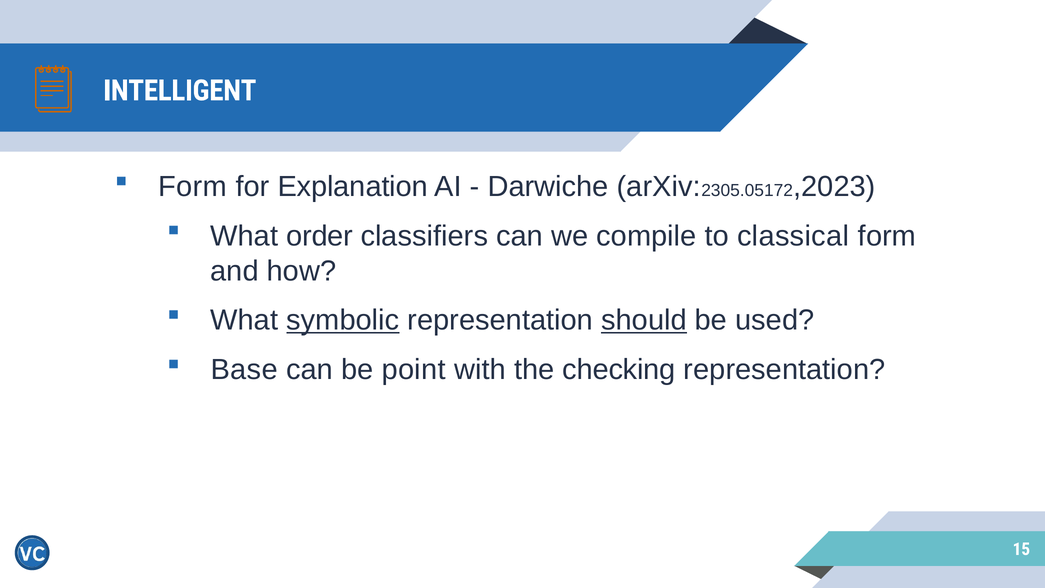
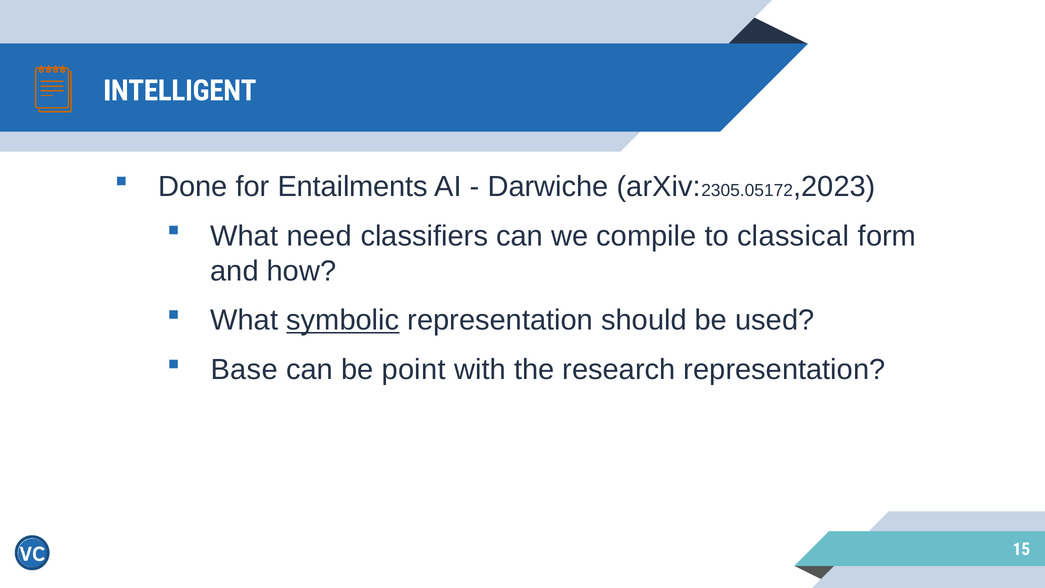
Form at (193, 187): Form -> Done
Explanation: Explanation -> Entailments
order: order -> need
should underline: present -> none
checking: checking -> research
